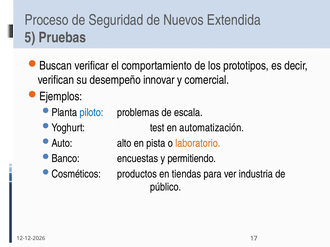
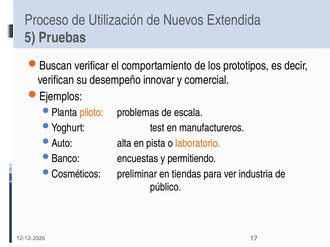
Seguridad: Seguridad -> Utilización
piloto colour: blue -> orange
automatización: automatización -> manufactureros
alto: alto -> alta
productos: productos -> preliminar
